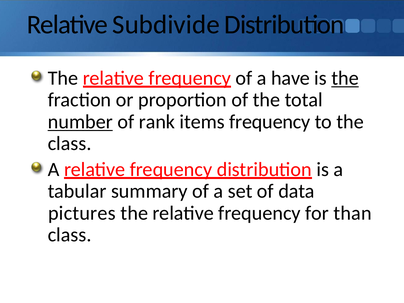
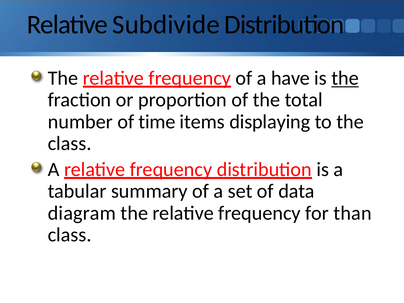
number underline: present -> none
rank: rank -> time
items frequency: frequency -> displaying
pictures: pictures -> diagram
